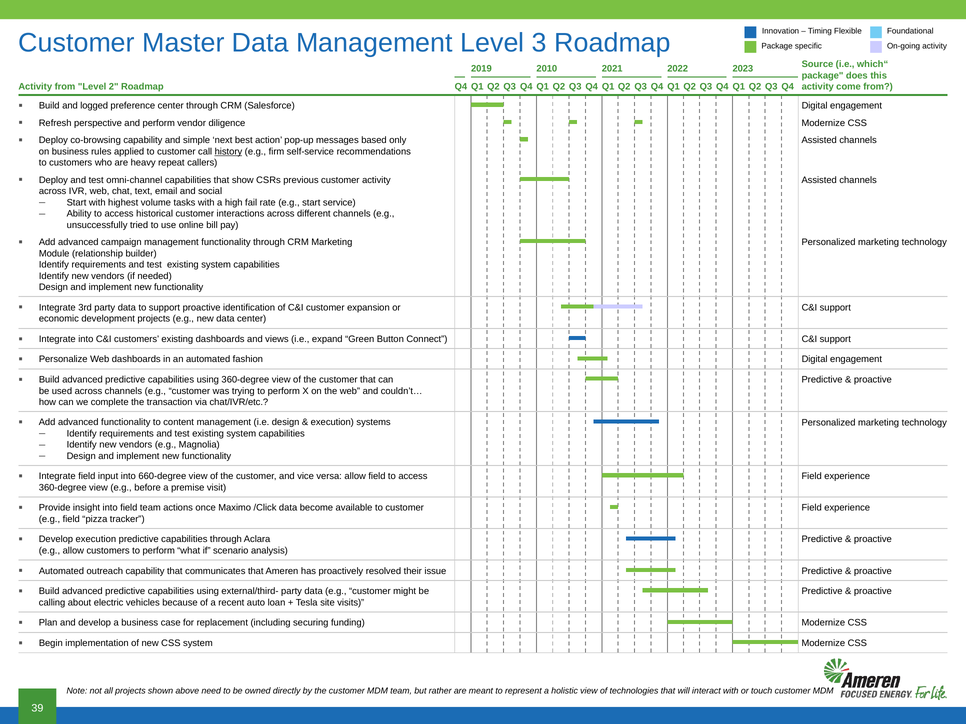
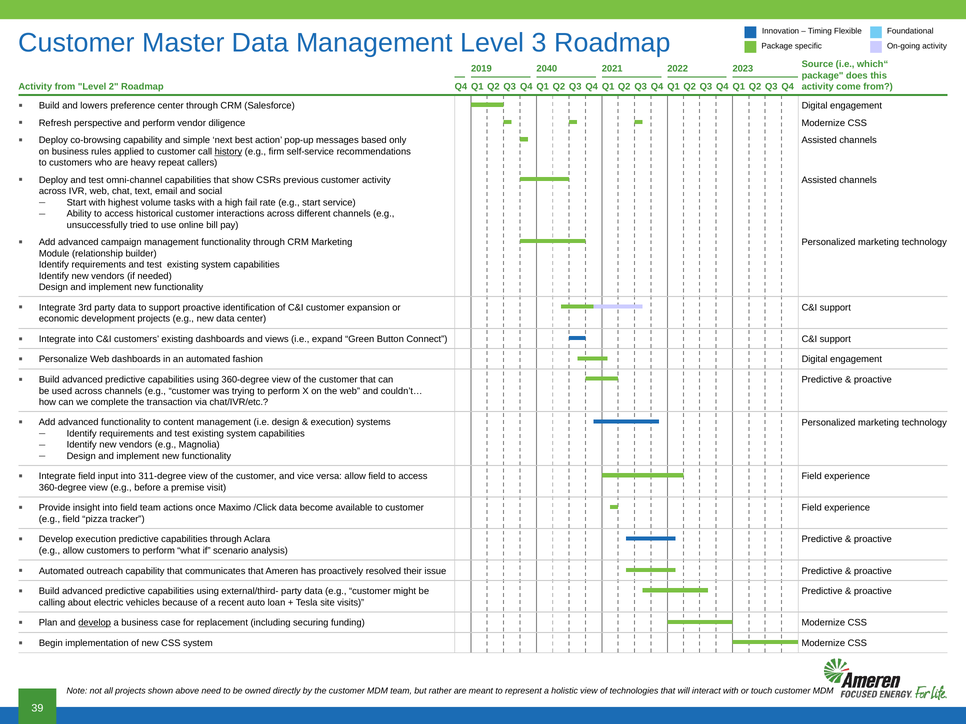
2010: 2010 -> 2040
logged: logged -> lowers
660-degree: 660-degree -> 311-degree
develop at (95, 623) underline: none -> present
